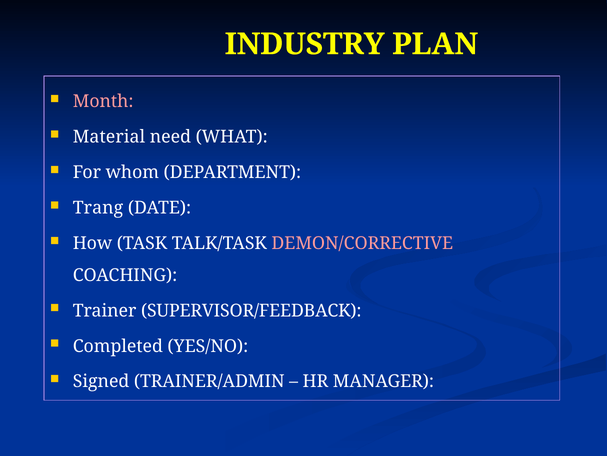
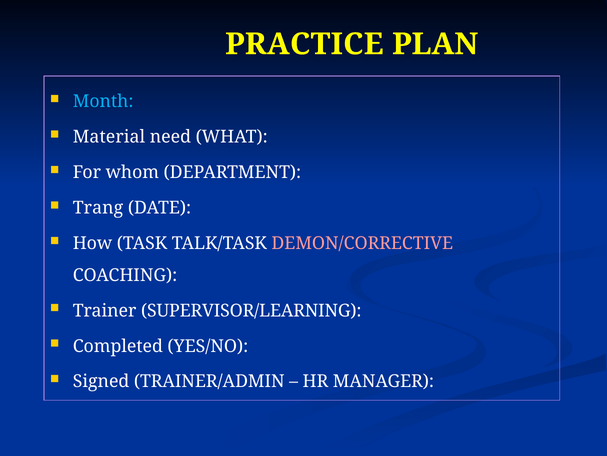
INDUSTRY: INDUSTRY -> PRACTICE
Month colour: pink -> light blue
SUPERVISOR/FEEDBACK: SUPERVISOR/FEEDBACK -> SUPERVISOR/LEARNING
